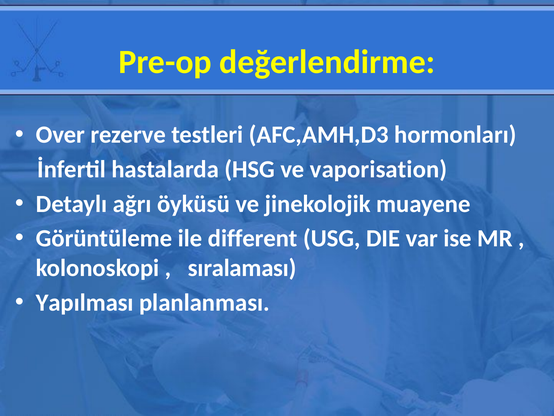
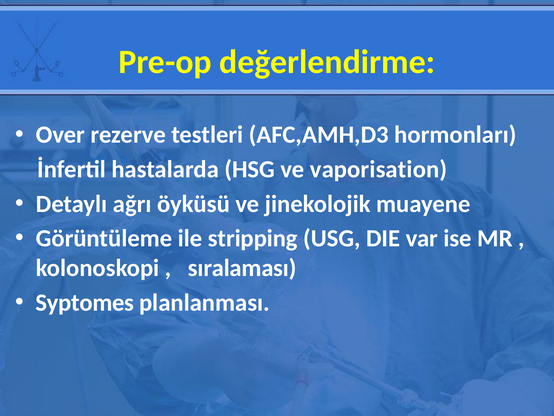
different: different -> stripping
Yapılması: Yapılması -> Syptomes
